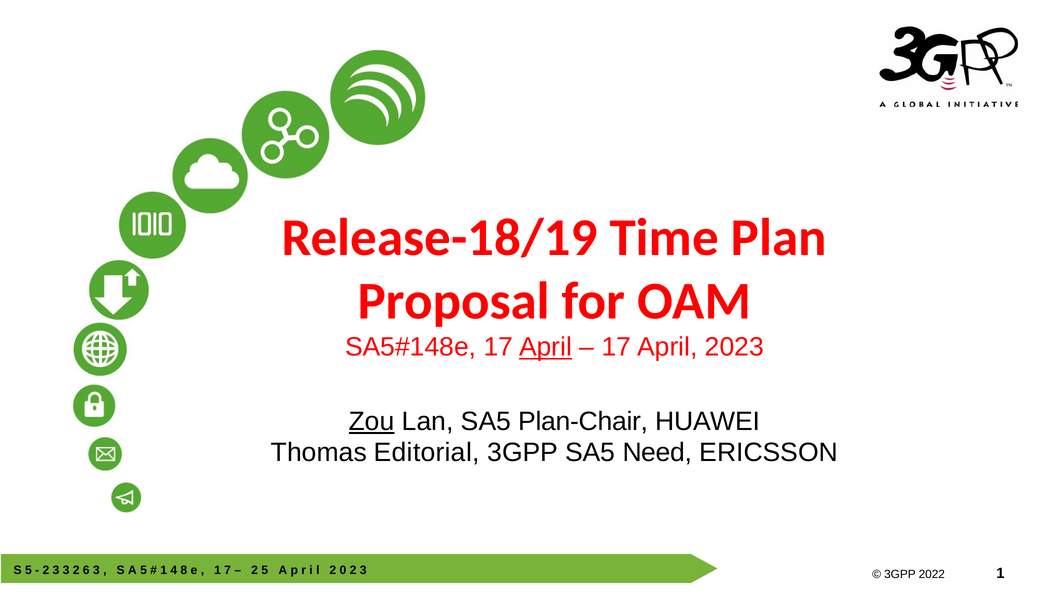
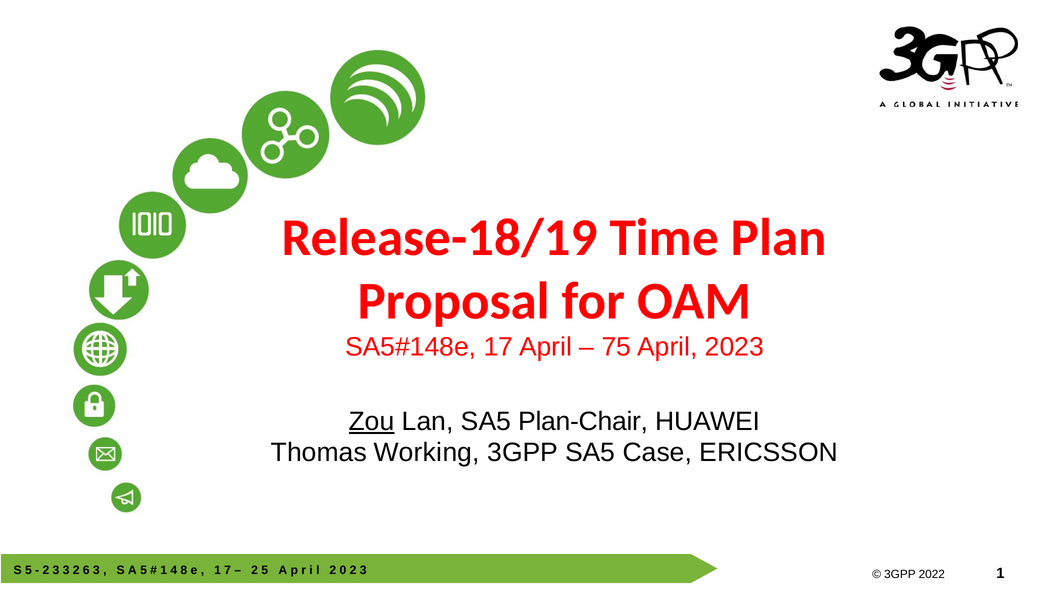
April at (546, 347) underline: present -> none
17 at (616, 347): 17 -> 75
Editorial: Editorial -> Working
Need: Need -> Case
